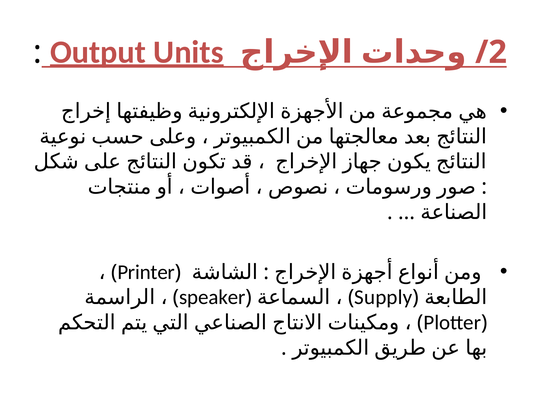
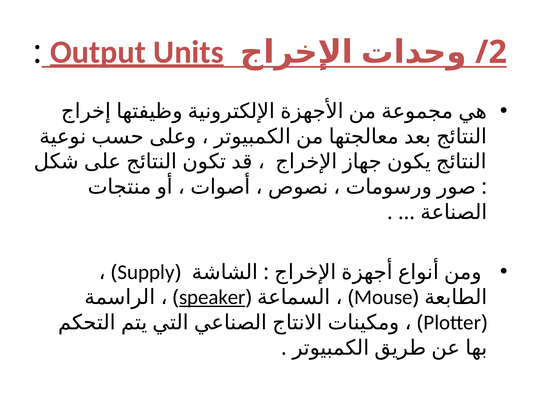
Printer: Printer -> Supply
speaker underline: none -> present
Supply: Supply -> Mouse
